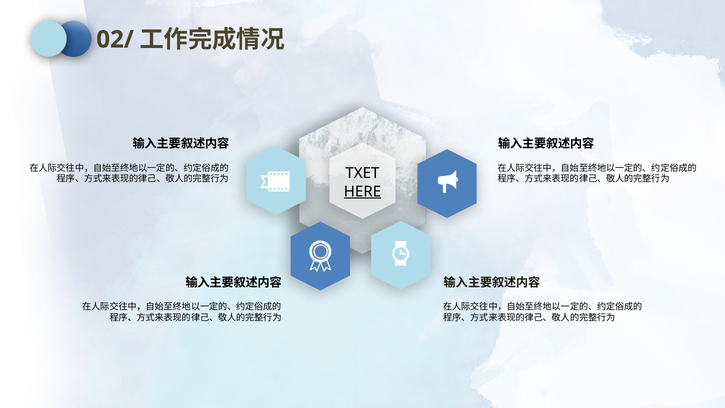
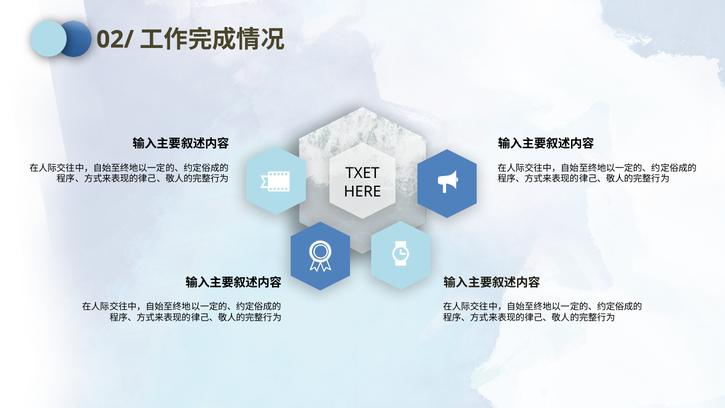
HERE underline: present -> none
